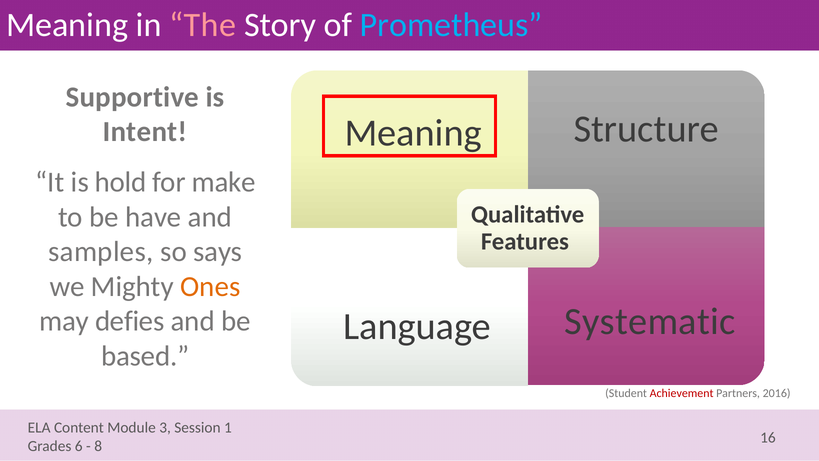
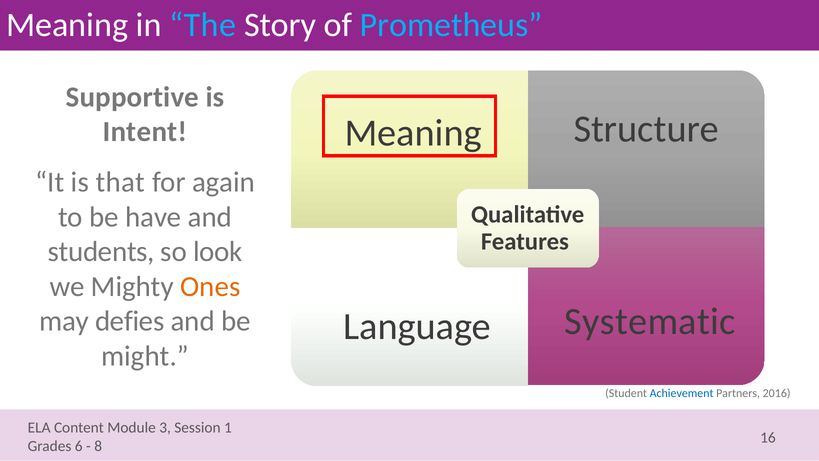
The colour: pink -> light blue
hold: hold -> that
make: make -> again
samples: samples -> students
says: says -> look
based: based -> might
Achievement colour: red -> blue
